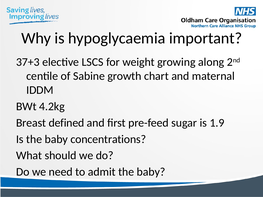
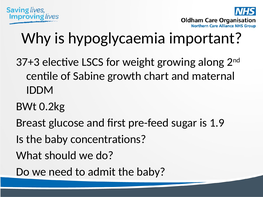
4.2kg: 4.2kg -> 0.2kg
defined: defined -> glucose
